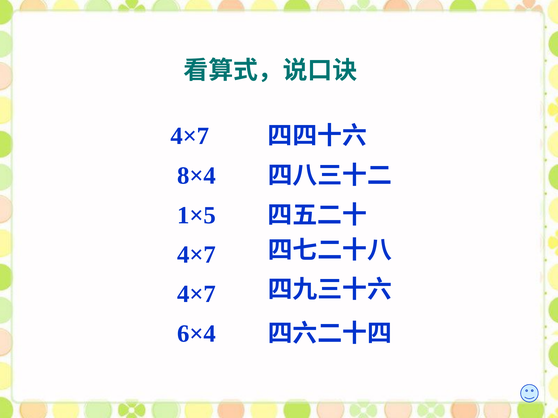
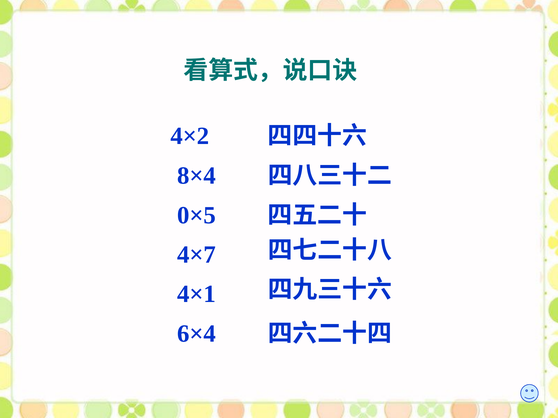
4×7 at (190, 136): 4×7 -> 4×2
1×5: 1×5 -> 0×5
4×7 at (197, 294): 4×7 -> 4×1
